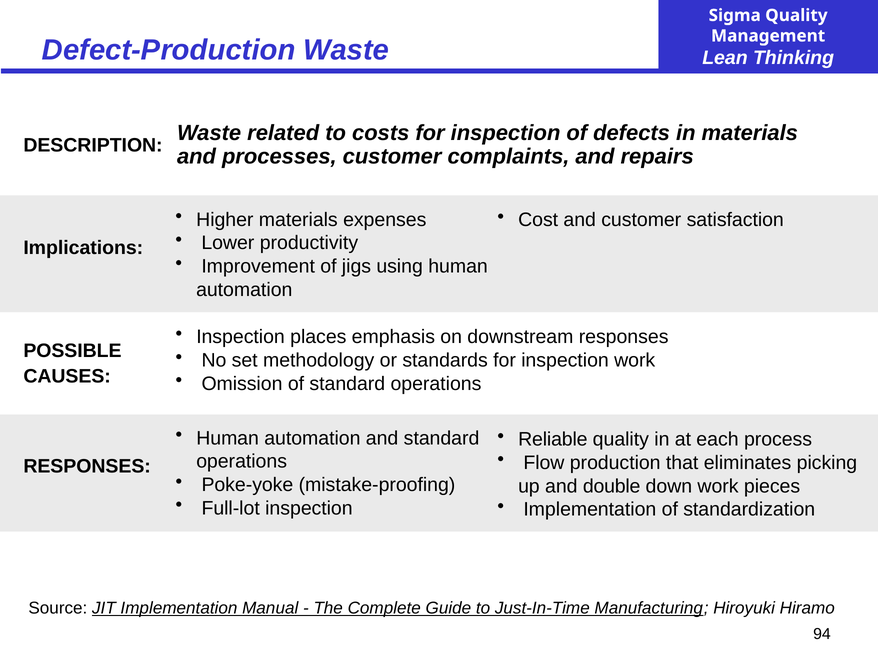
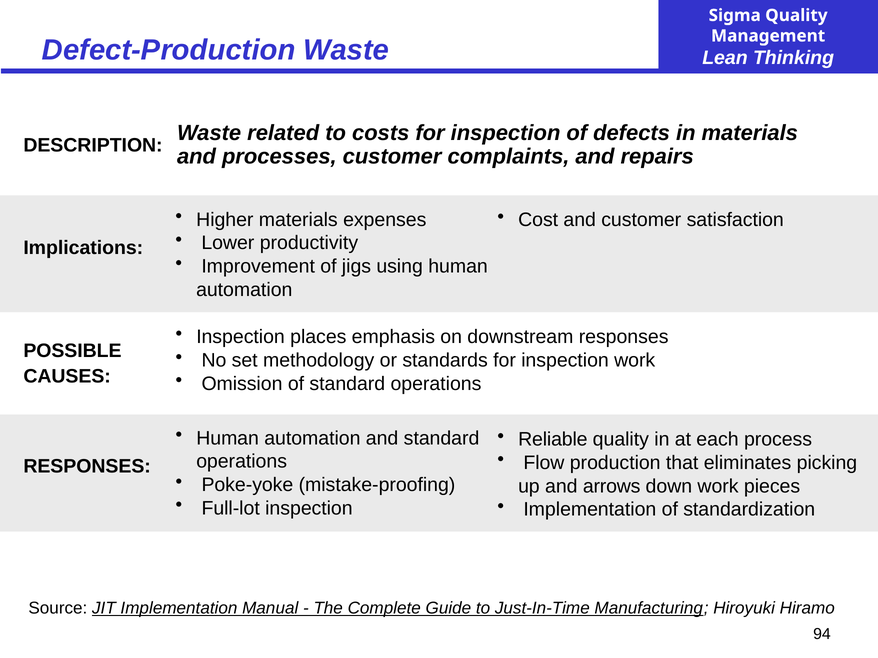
double: double -> arrows
